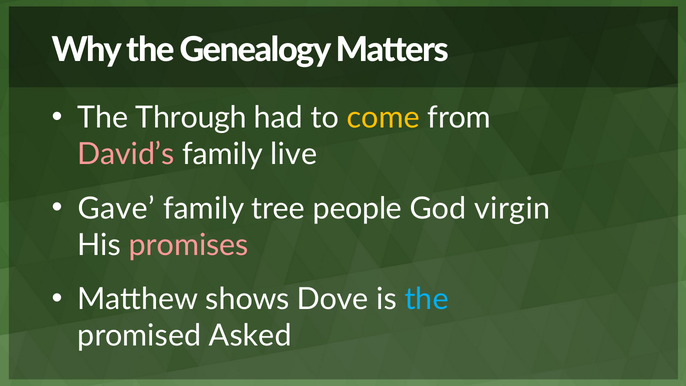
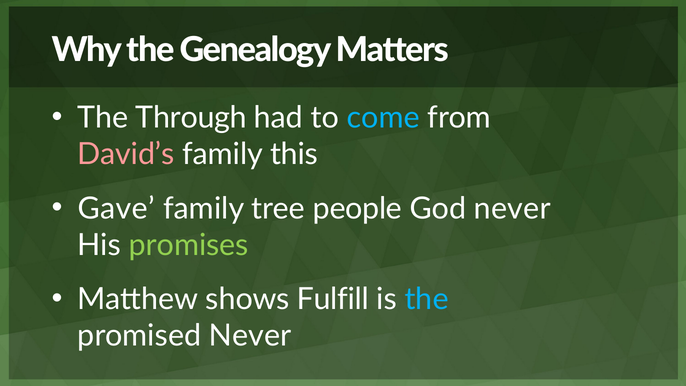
come colour: yellow -> light blue
live: live -> this
God virgin: virgin -> never
promises colour: pink -> light green
Dove: Dove -> Fulfill
promised Asked: Asked -> Never
